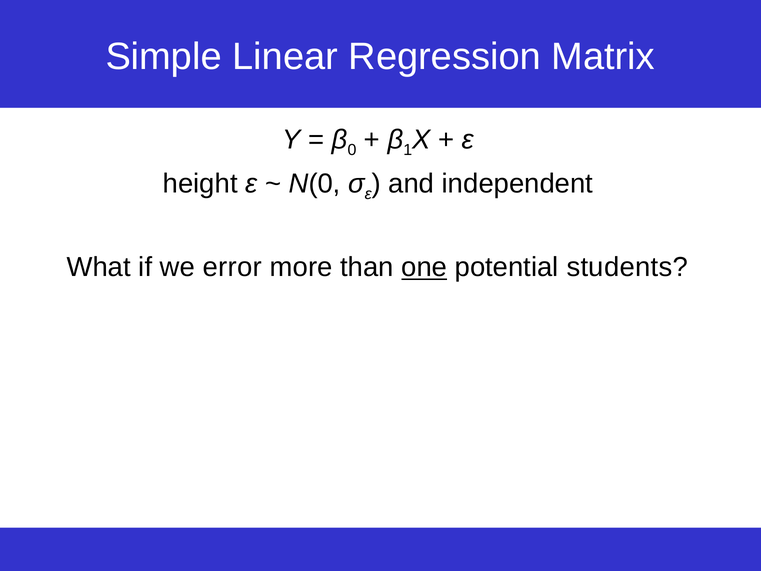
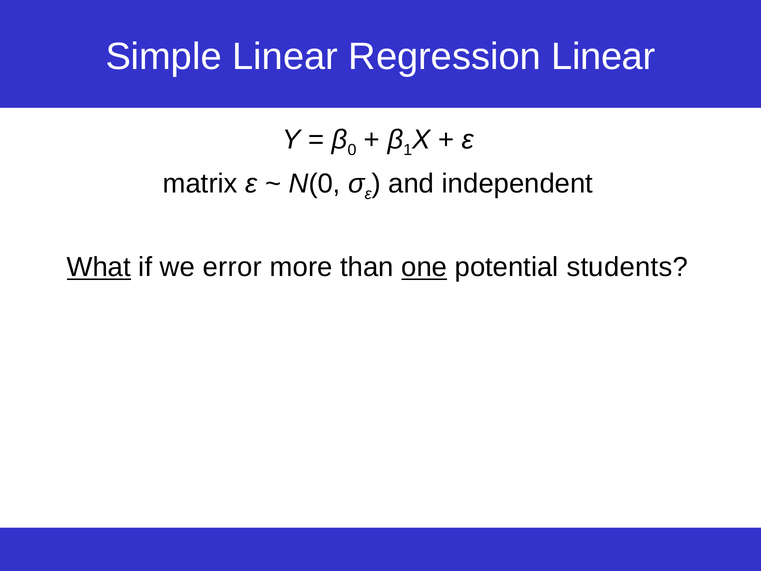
Regression Matrix: Matrix -> Linear
height: height -> matrix
What underline: none -> present
